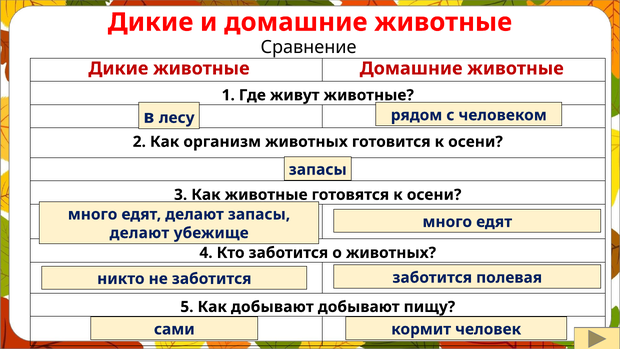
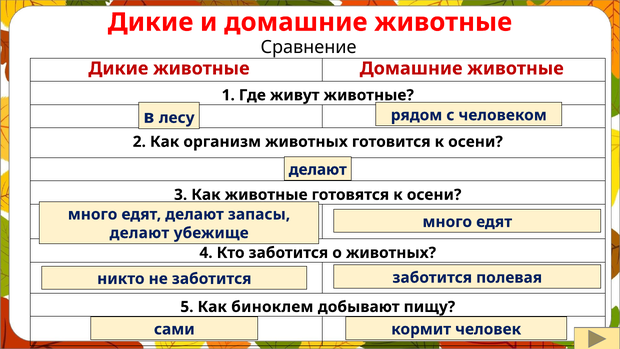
запасы at (318, 170): запасы -> делают
добывают at (272, 307): добывают -> биноклем
